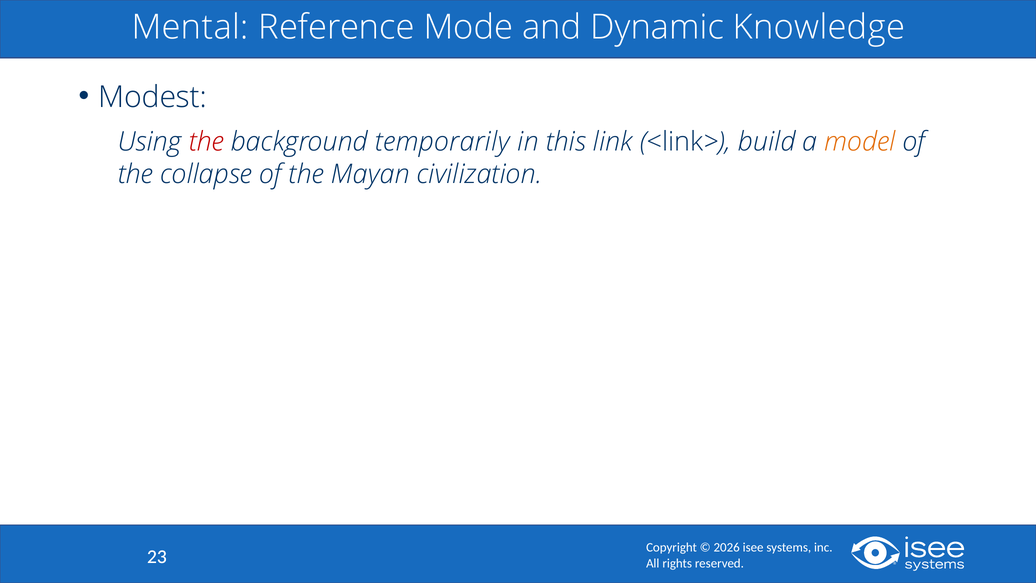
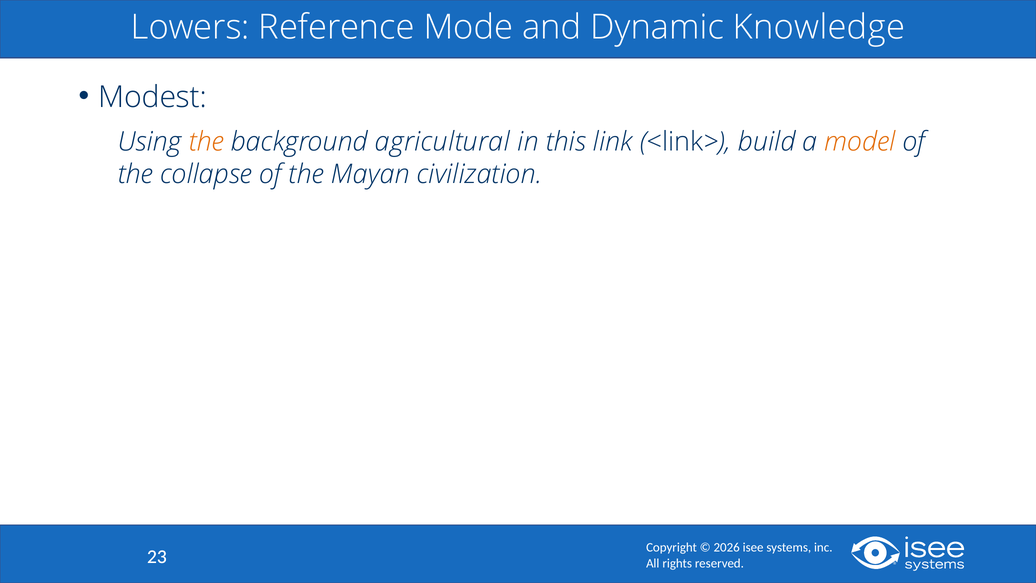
Mental: Mental -> Lowers
the at (206, 142) colour: red -> orange
temporarily: temporarily -> agricultural
